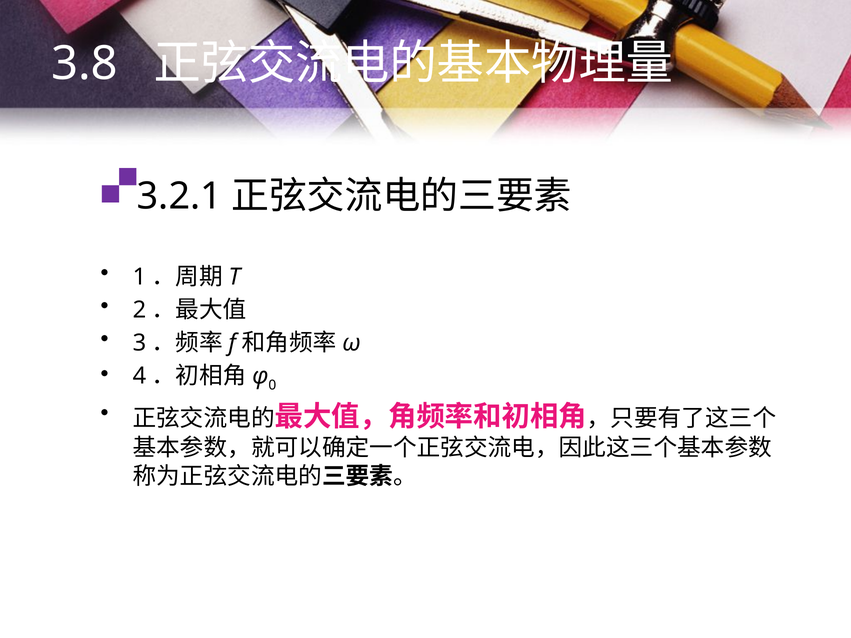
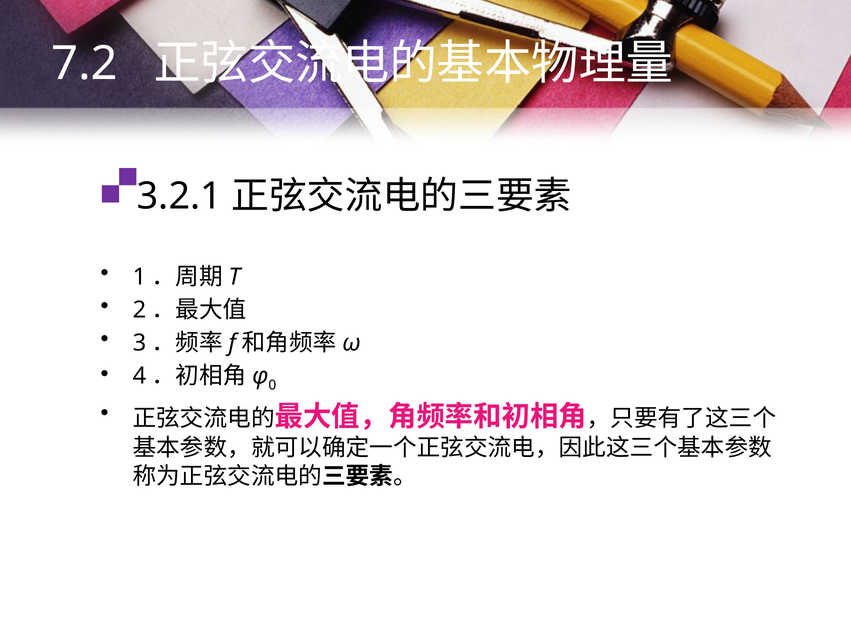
3.8: 3.8 -> 7.2
